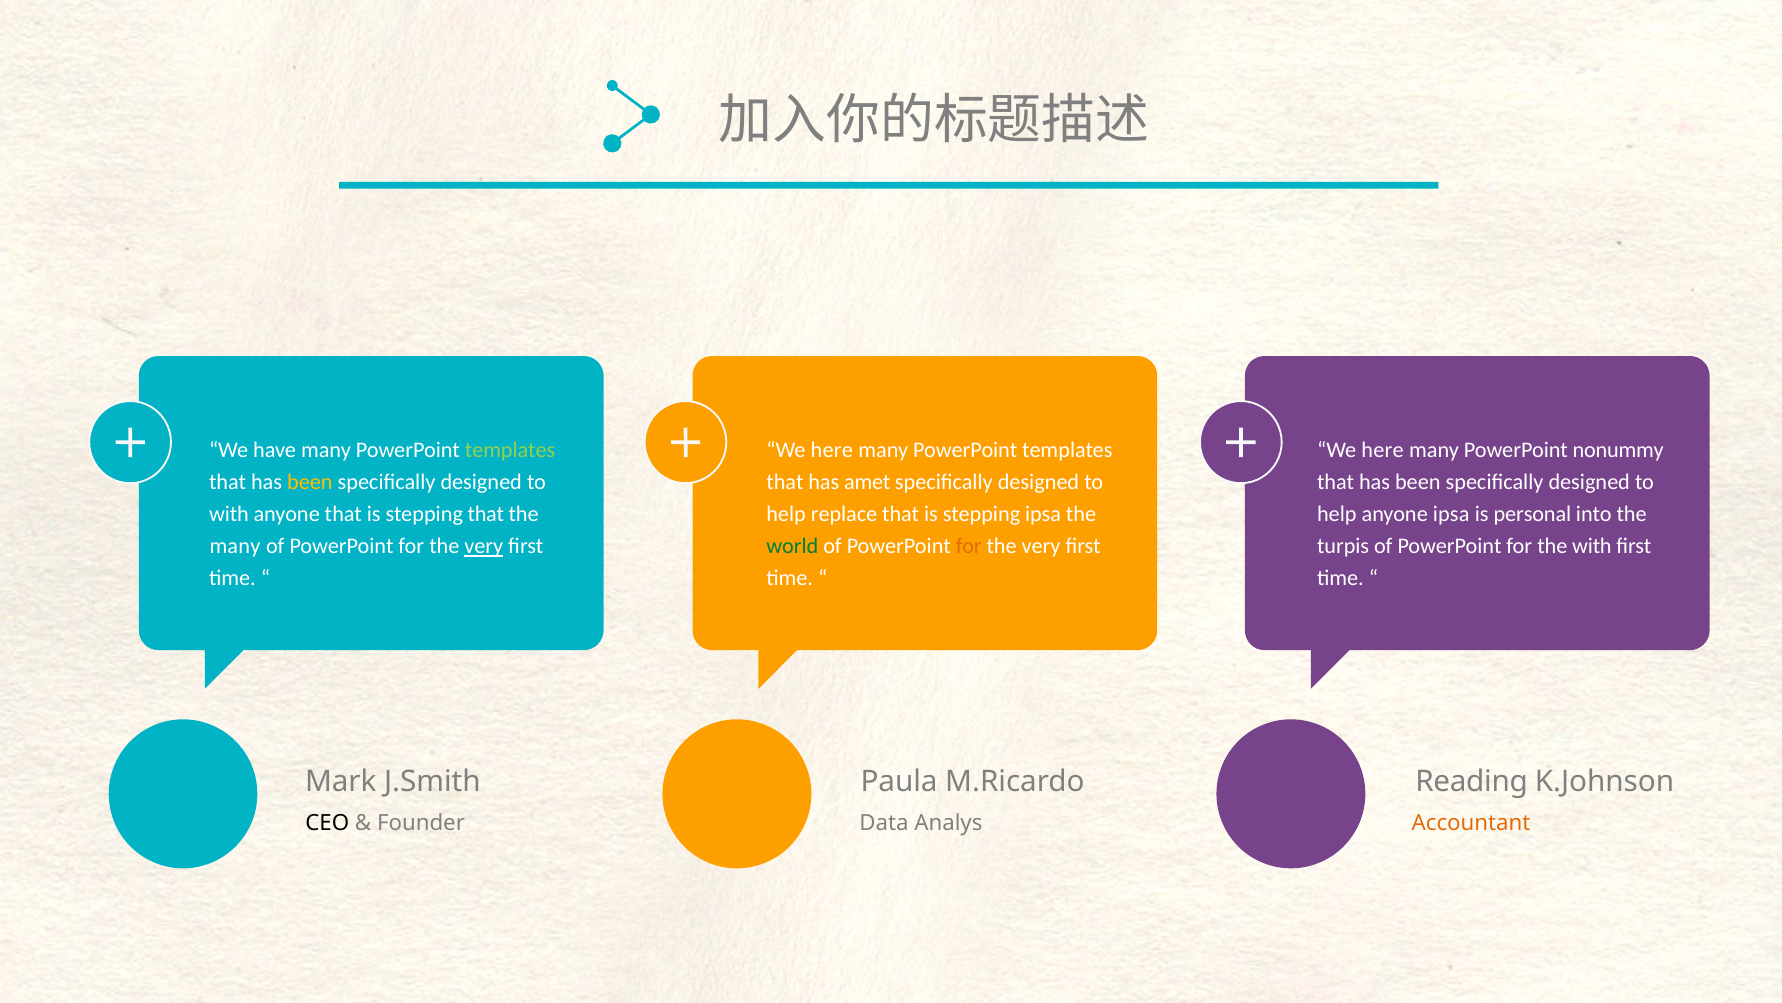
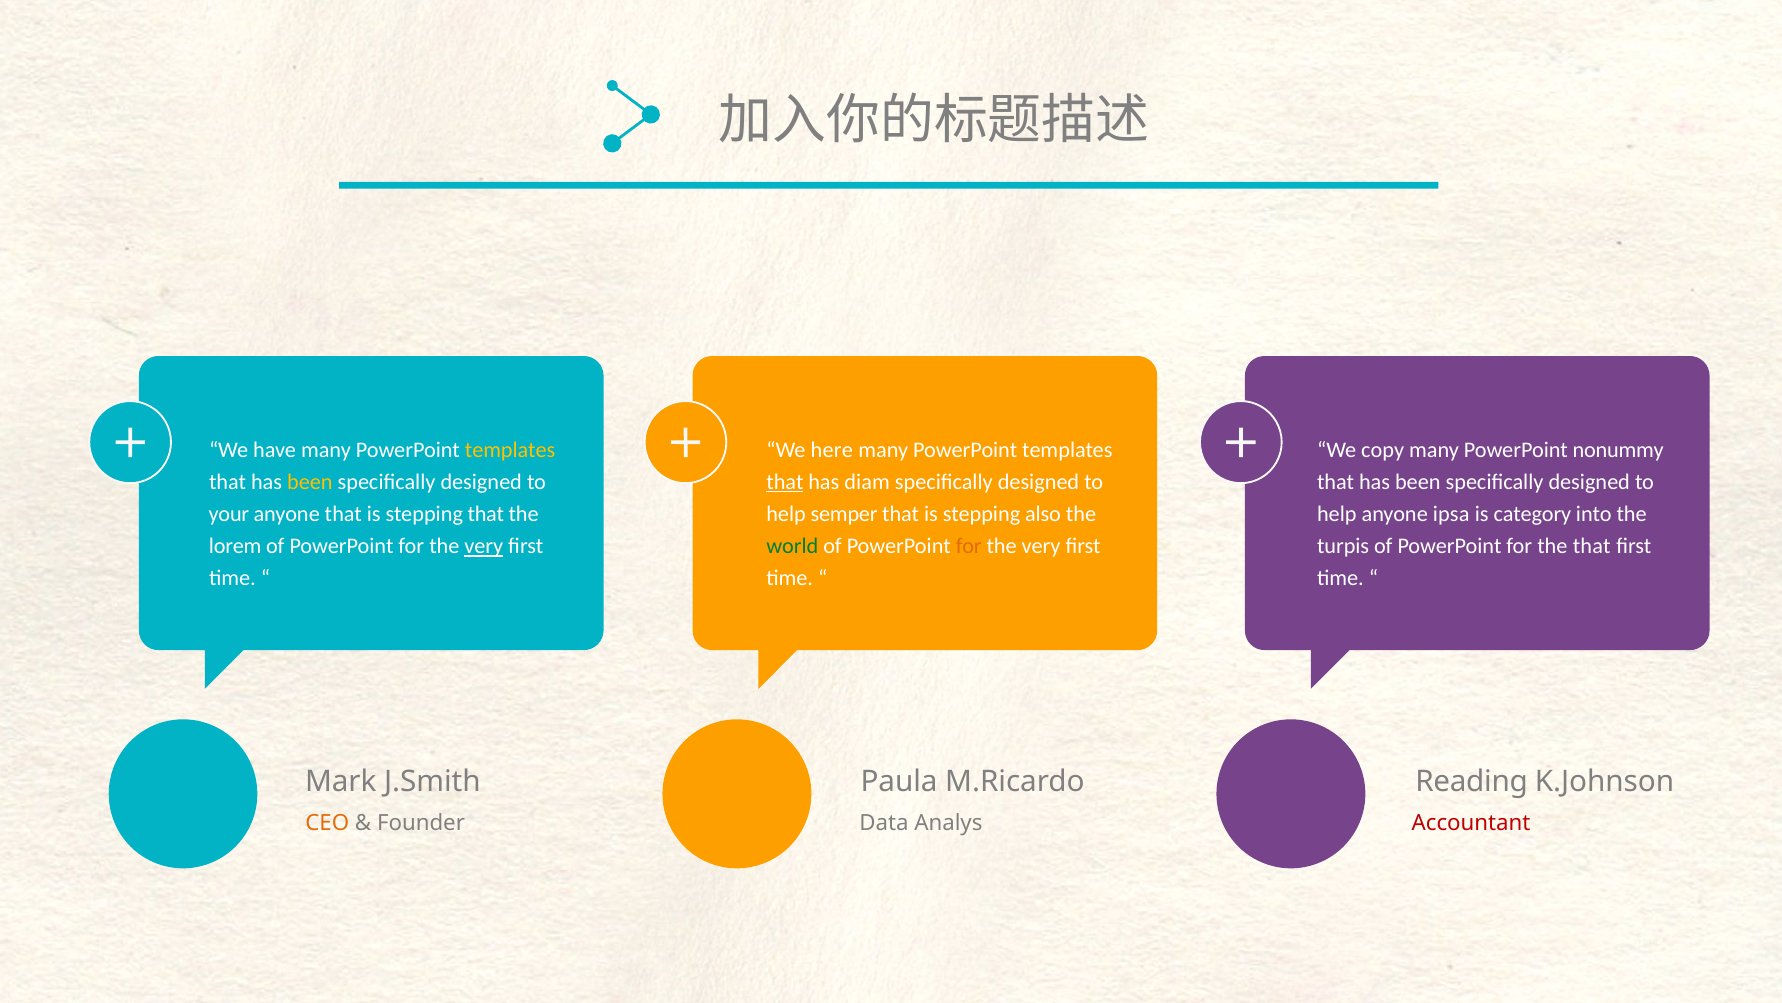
templates at (510, 450) colour: light green -> yellow
here at (1383, 450): here -> copy
that at (785, 482) underline: none -> present
amet: amet -> diam
with at (229, 514): with -> your
replace: replace -> semper
stepping ipsa: ipsa -> also
personal: personal -> category
many at (235, 546): many -> lorem
the with: with -> that
CEO colour: black -> orange
Accountant colour: orange -> red
